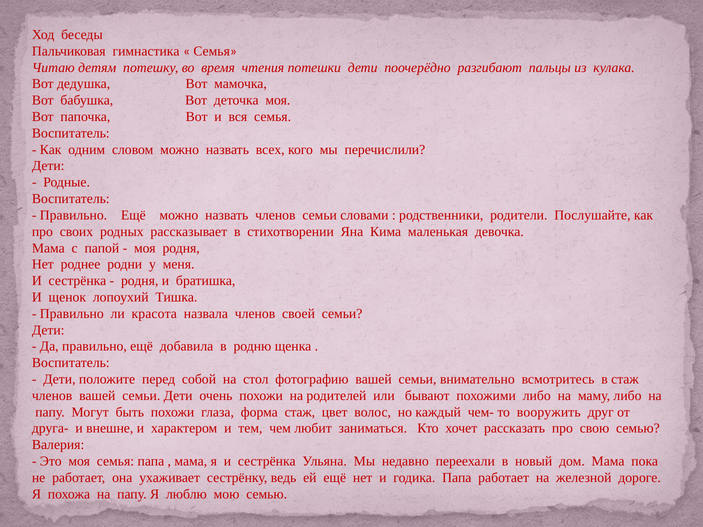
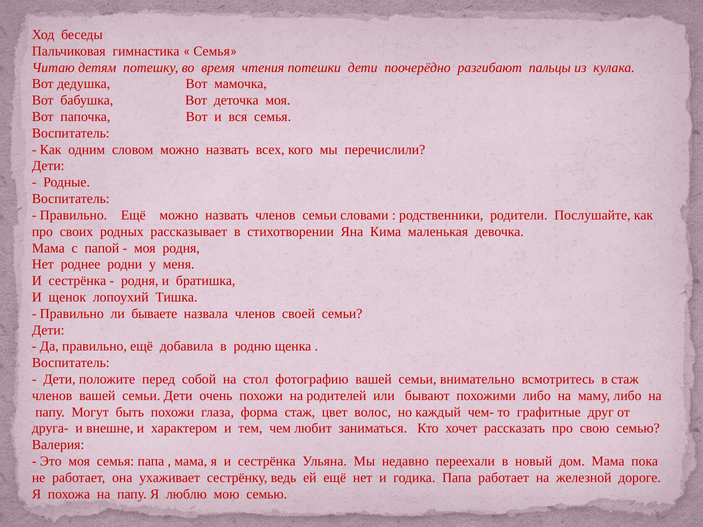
красота: красота -> бываете
вооружить: вооружить -> графитные
